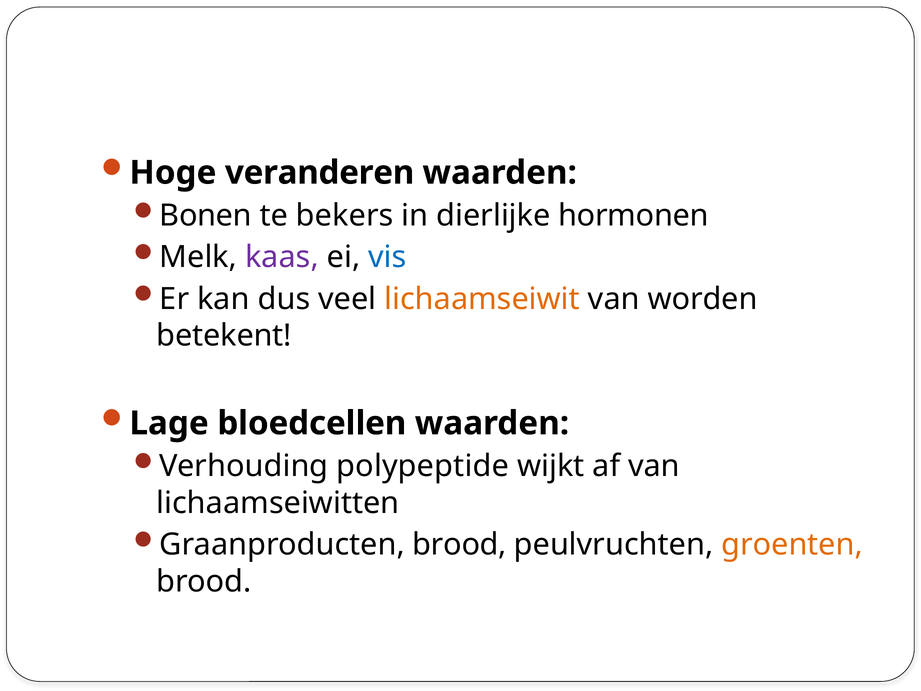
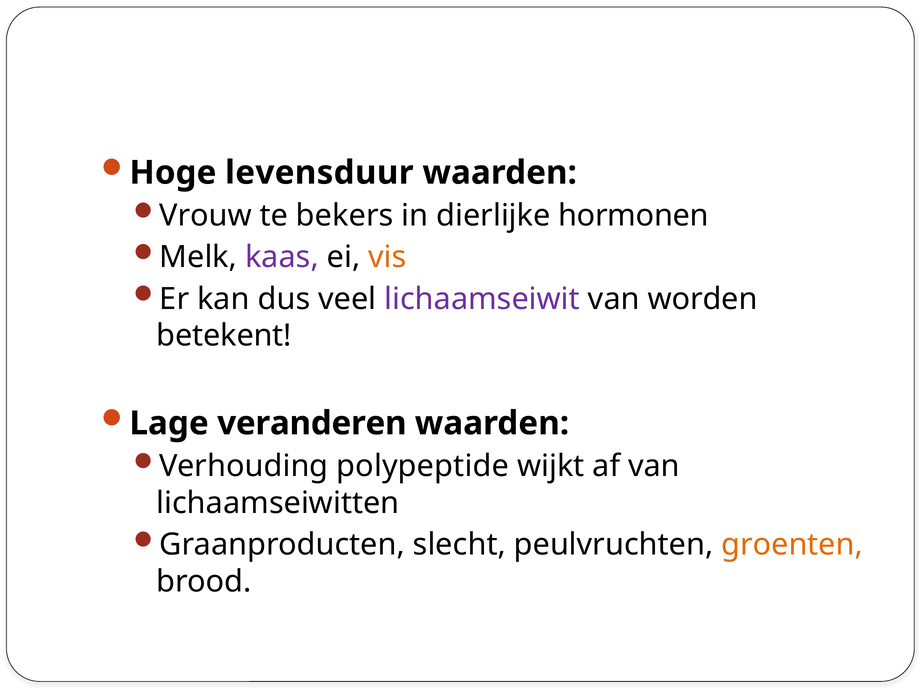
veranderen: veranderen -> levensduur
Bonen: Bonen -> Vrouw
vis colour: blue -> orange
lichaamseiwit colour: orange -> purple
bloedcellen: bloedcellen -> veranderen
Graanproducten brood: brood -> slecht
